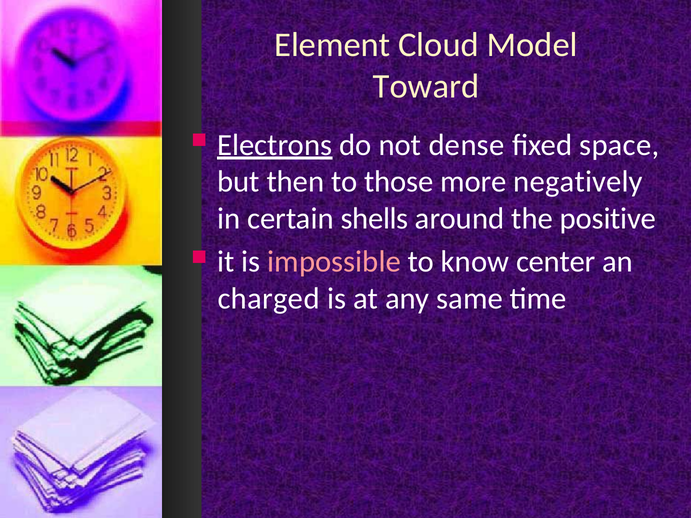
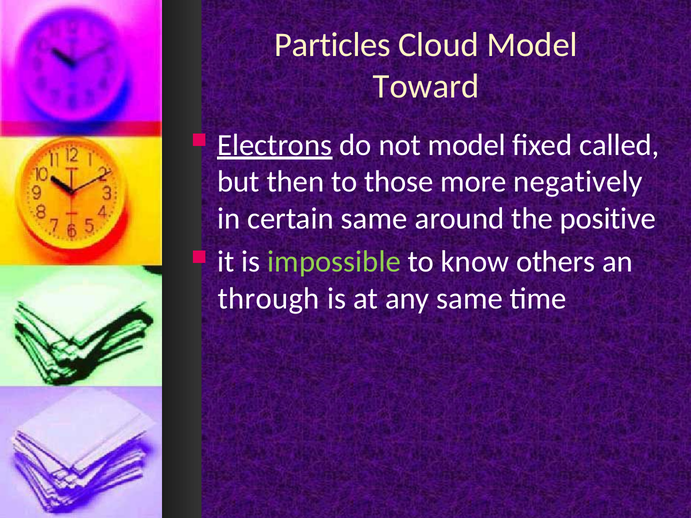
Element: Element -> Particles
not dense: dense -> model
space: space -> called
certain shells: shells -> same
impossible colour: pink -> light green
center: center -> others
charged: charged -> through
